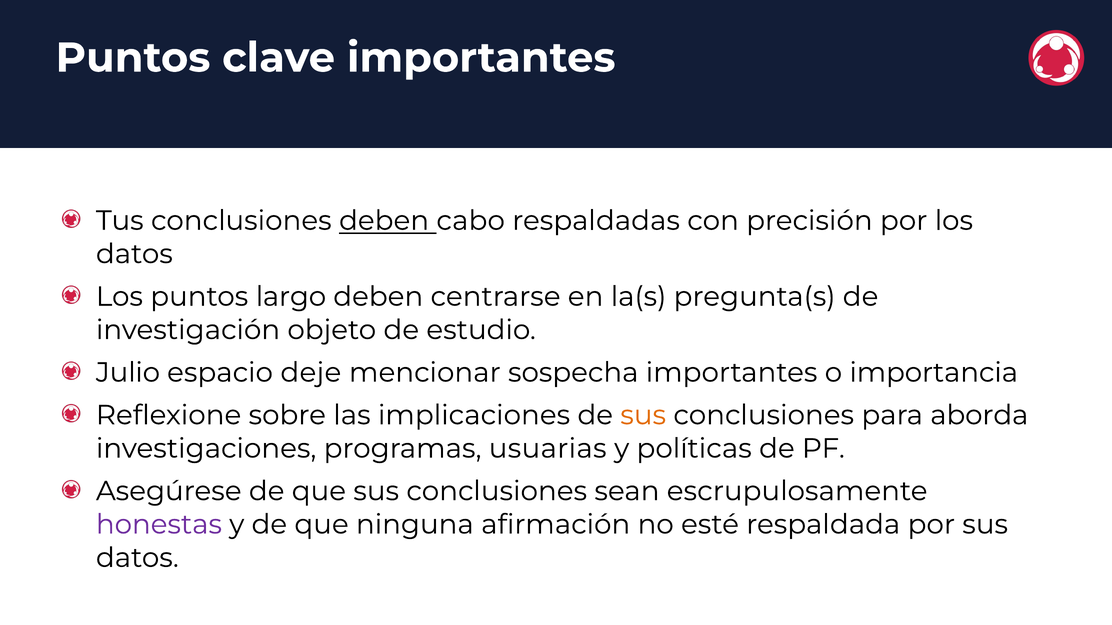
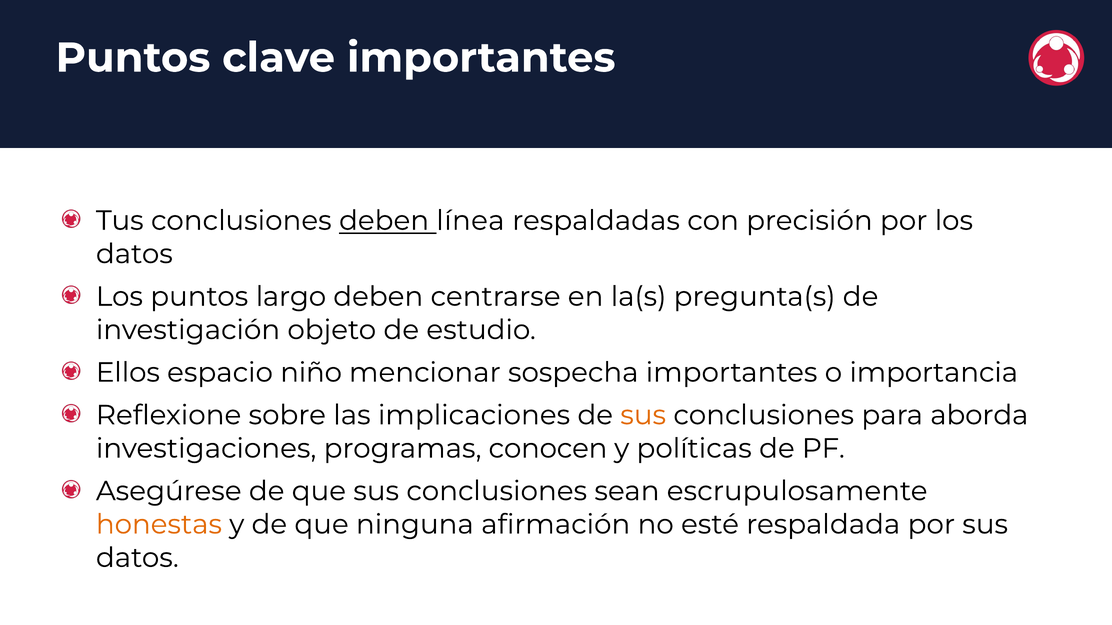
cabo: cabo -> línea
Julio: Julio -> Ellos
deje: deje -> niño
usuarias: usuarias -> conocen
honestas colour: purple -> orange
